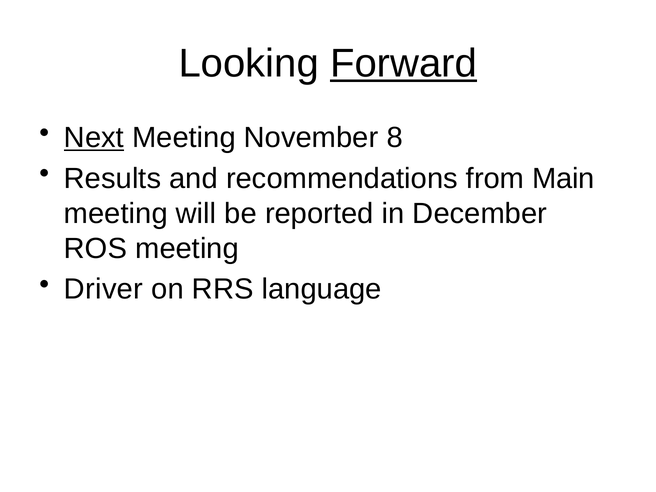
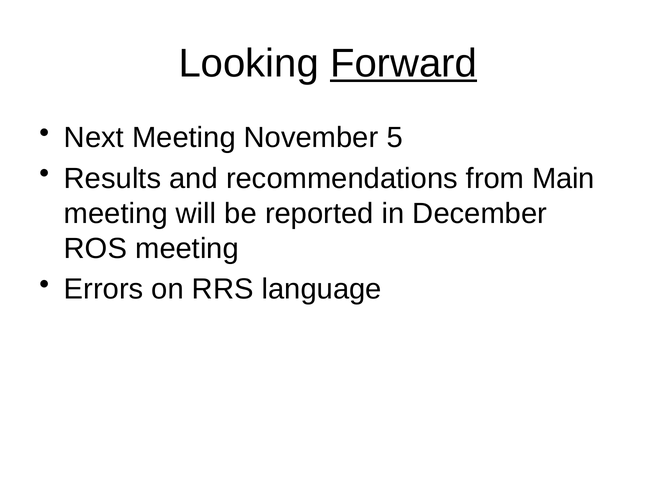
Next underline: present -> none
8: 8 -> 5
Driver: Driver -> Errors
